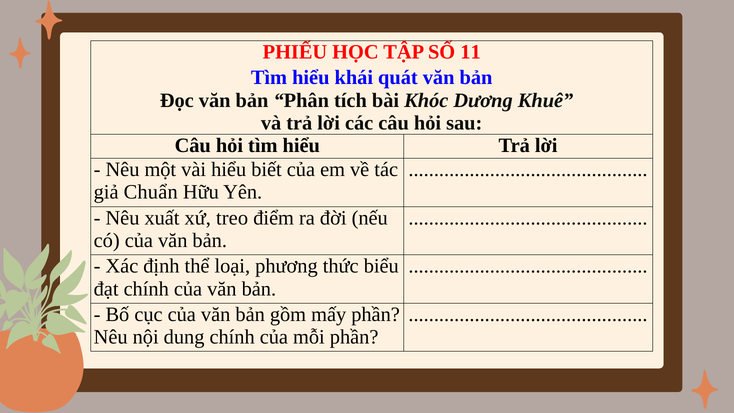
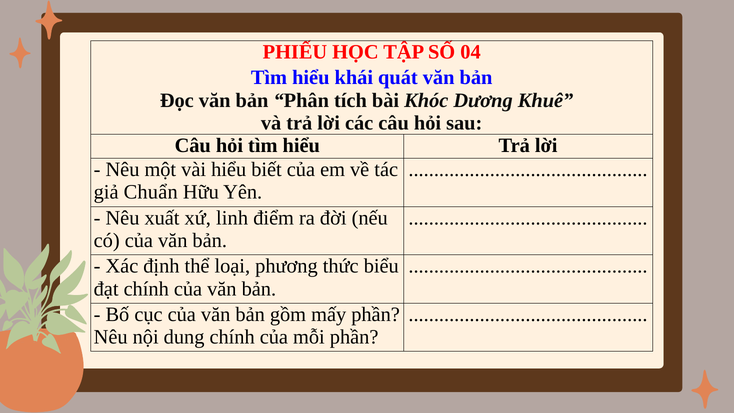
11: 11 -> 04
treo: treo -> linh
